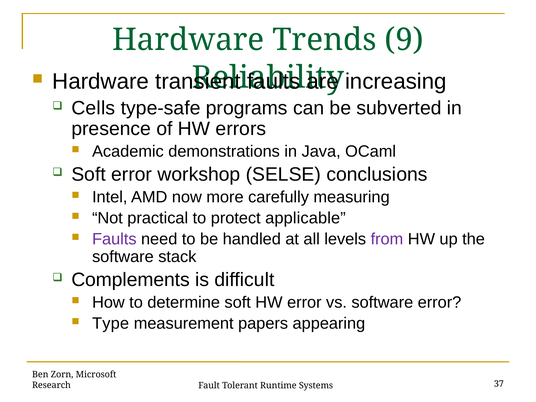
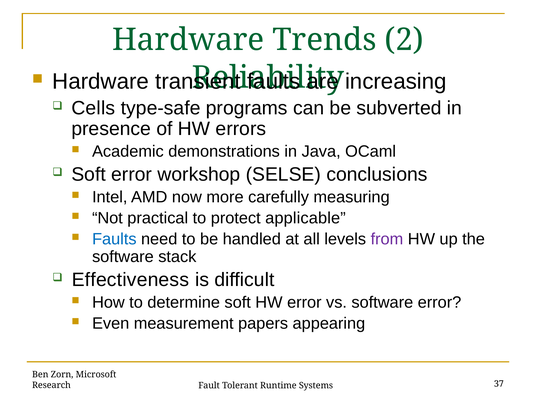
9: 9 -> 2
Faults at (114, 239) colour: purple -> blue
Complements: Complements -> Effectiveness
Type: Type -> Even
